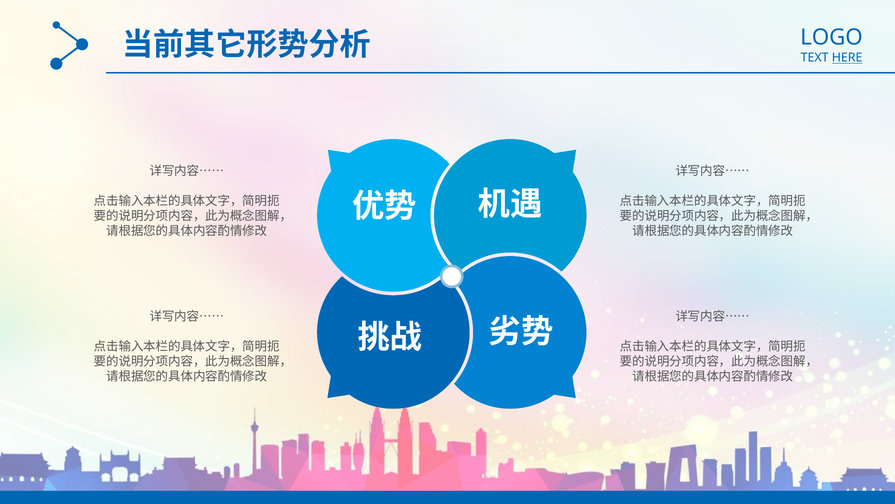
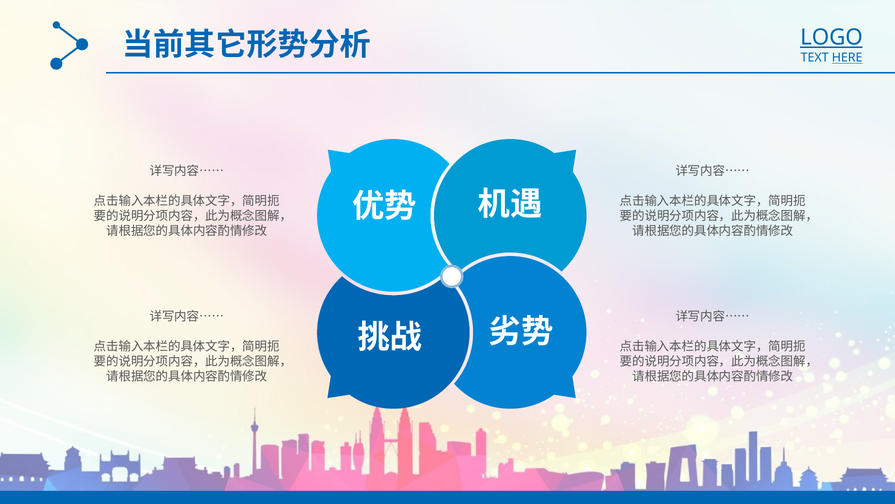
LOGO underline: none -> present
